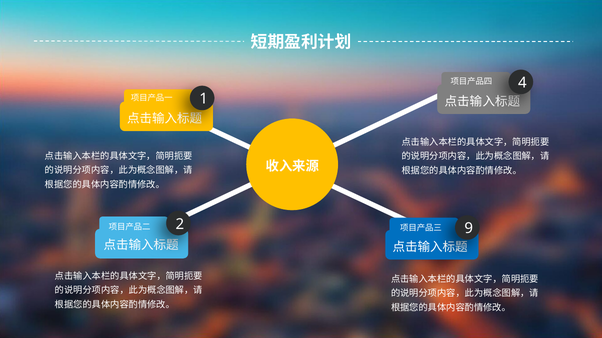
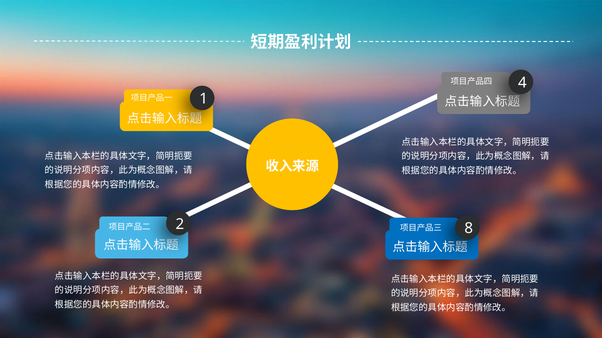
9: 9 -> 8
